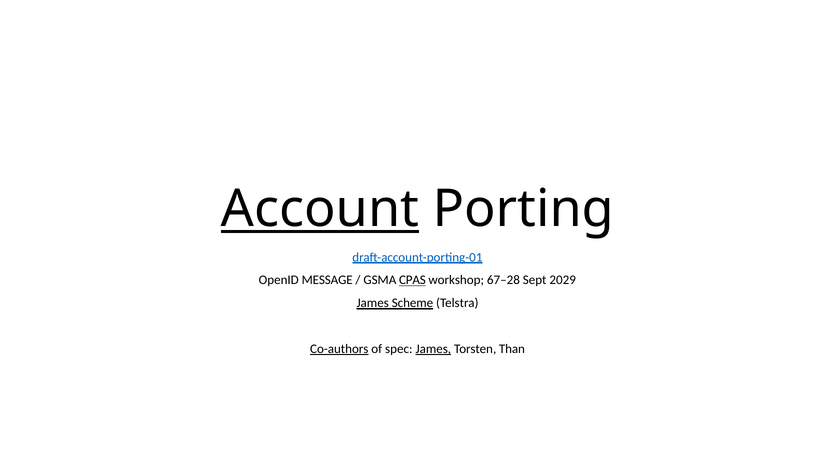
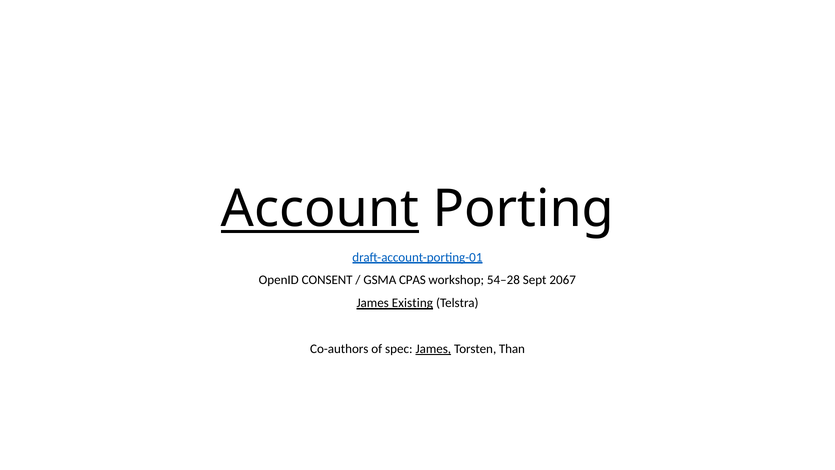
MESSAGE: MESSAGE -> CONSENT
CPAS underline: present -> none
67–28: 67–28 -> 54–28
2029: 2029 -> 2067
Scheme: Scheme -> Existing
Co-authors underline: present -> none
